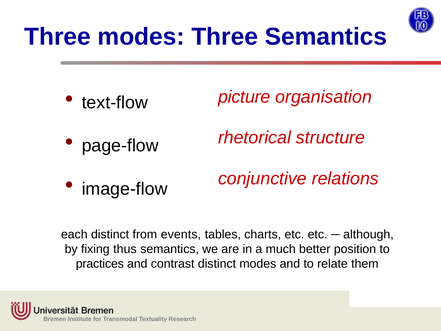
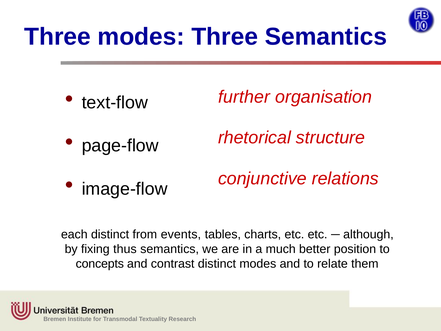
picture: picture -> further
practices: practices -> concepts
